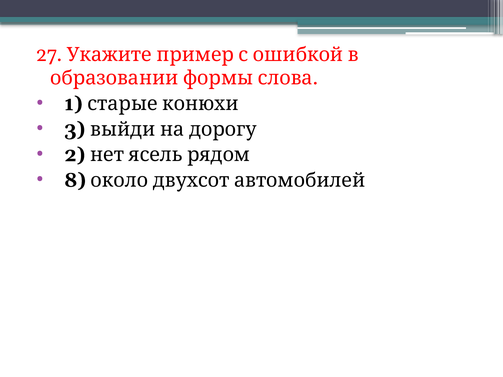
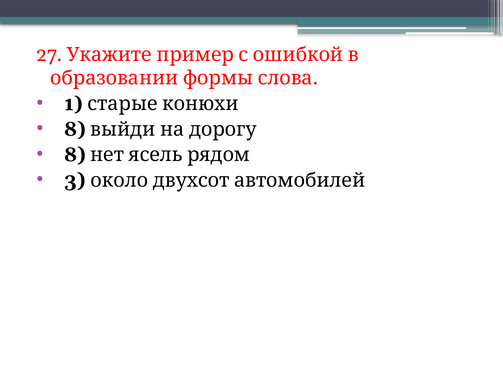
3 at (75, 129): 3 -> 8
2 at (75, 155): 2 -> 8
8: 8 -> 3
